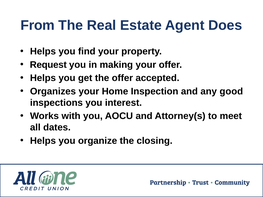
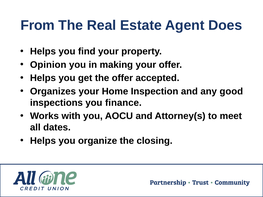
Request: Request -> Opinion
interest: interest -> finance
